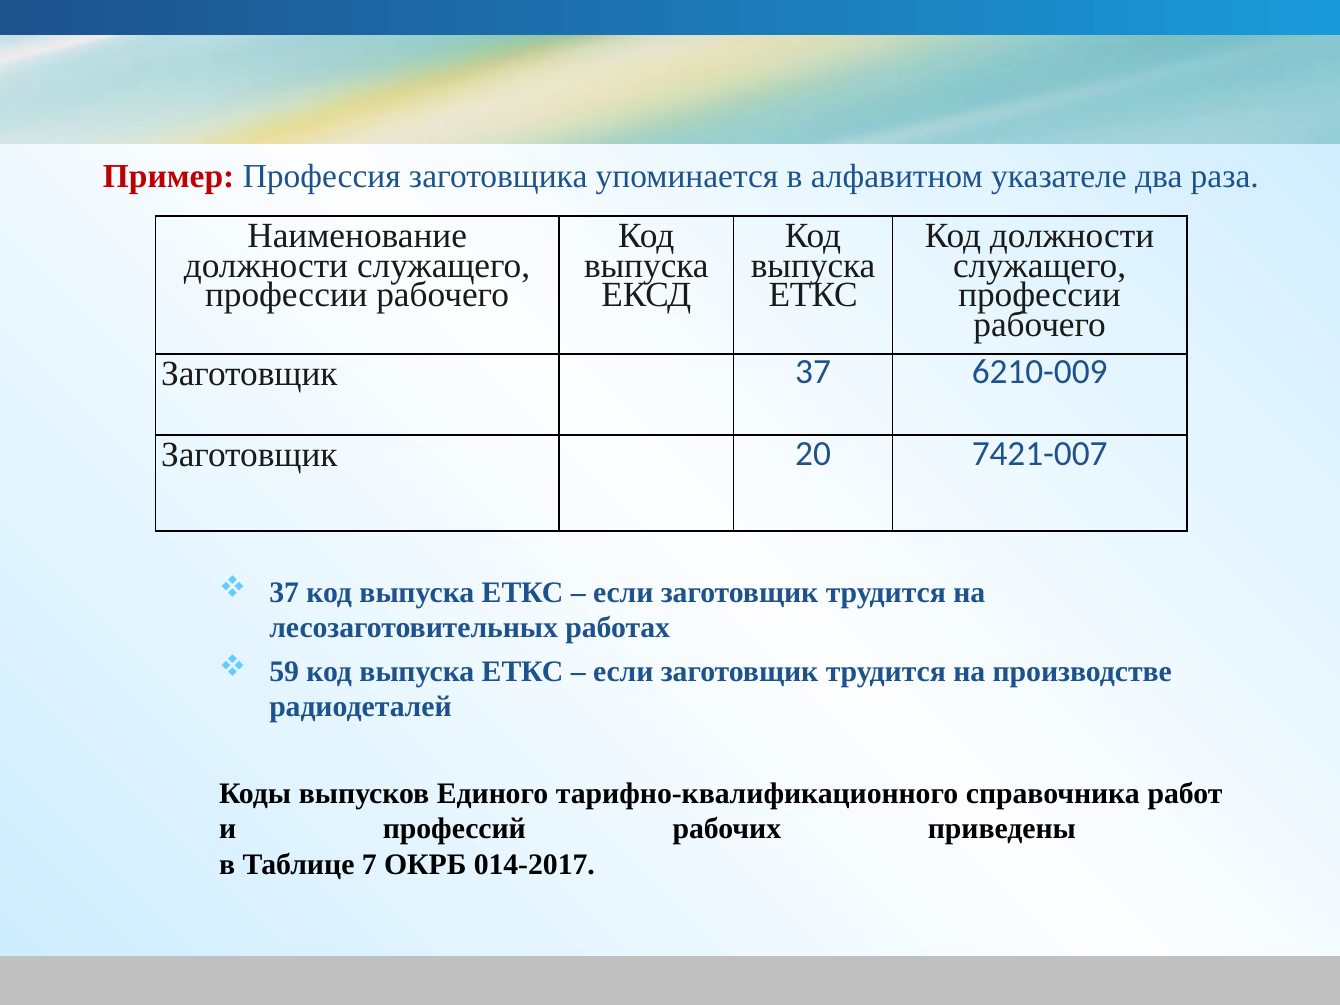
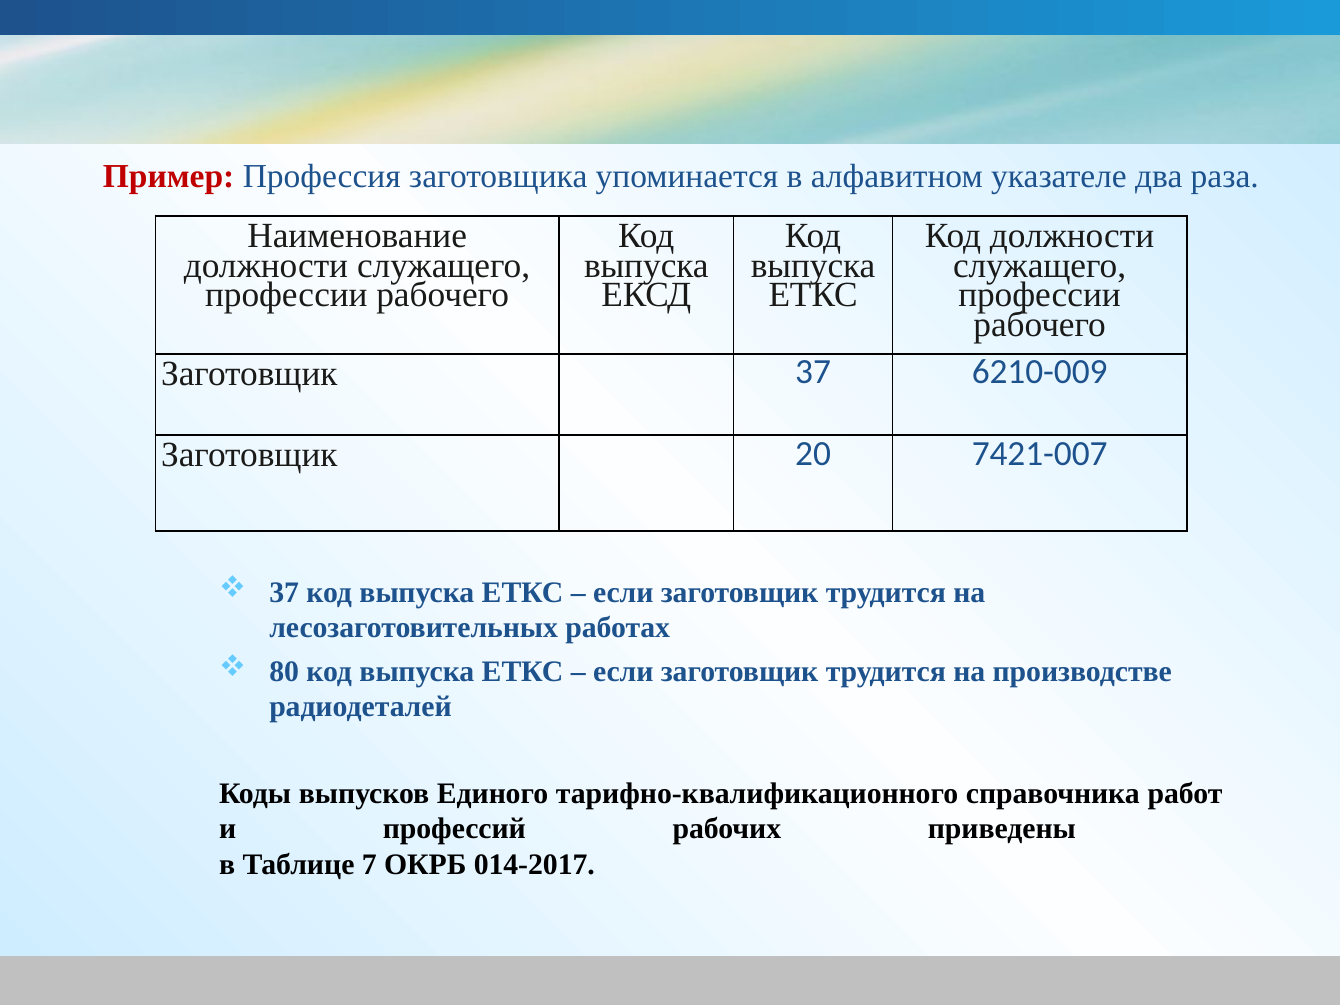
59: 59 -> 80
